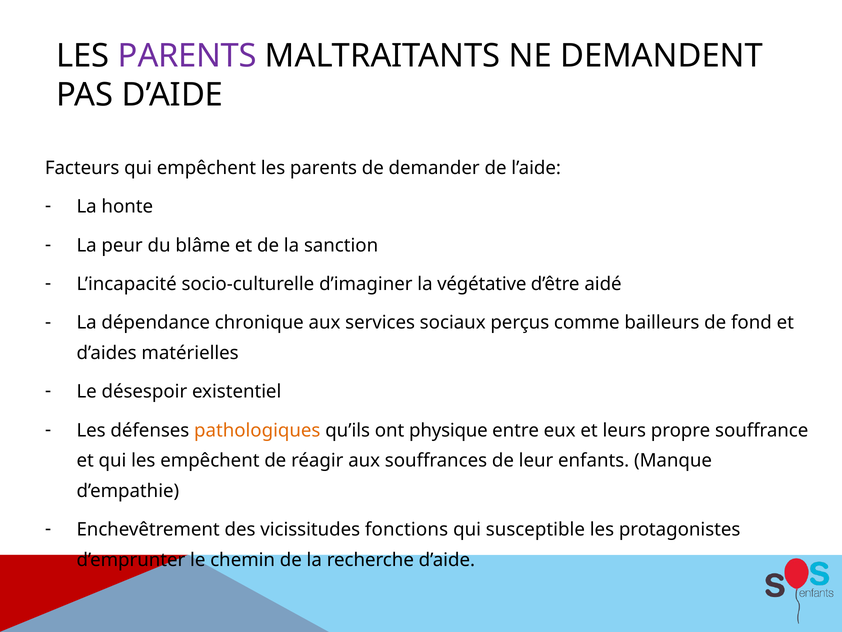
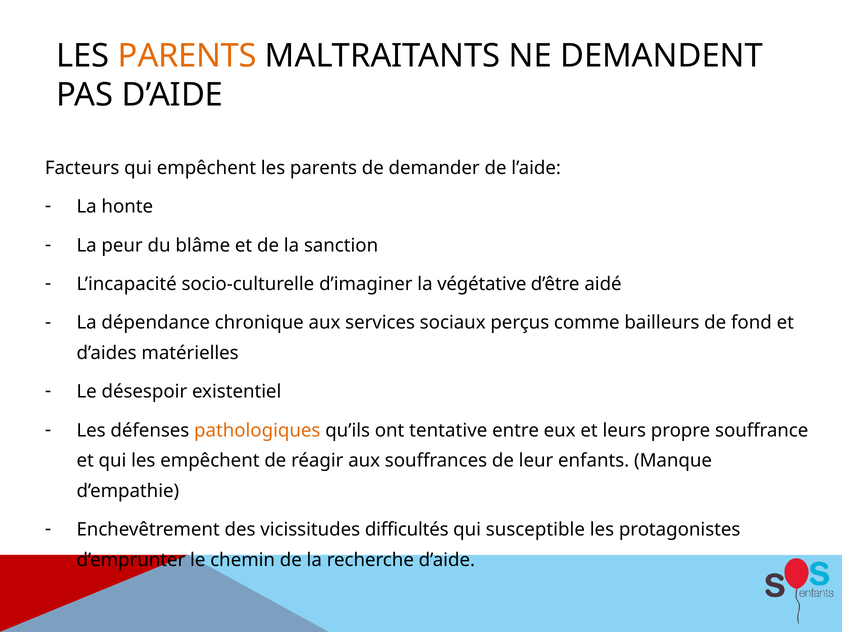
PARENTS at (187, 56) colour: purple -> orange
physique: physique -> tentative
fonctions: fonctions -> difficultés
